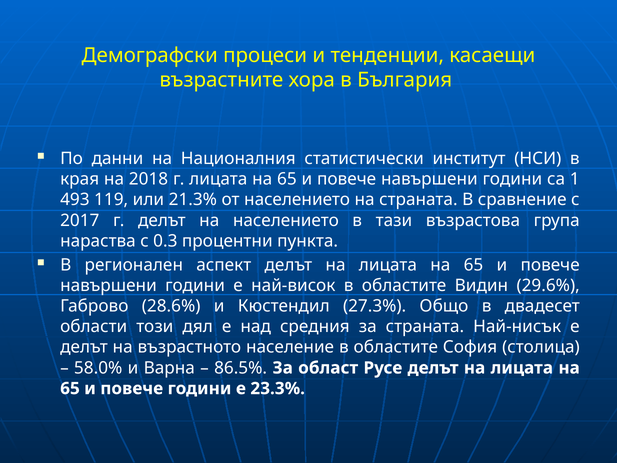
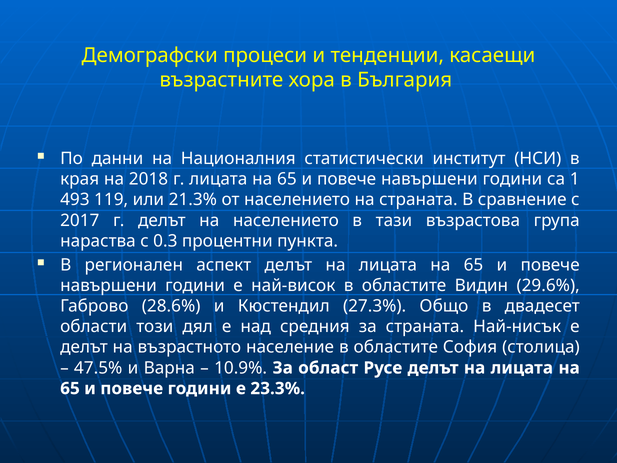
58.0%: 58.0% -> 47.5%
86.5%: 86.5% -> 10.9%
